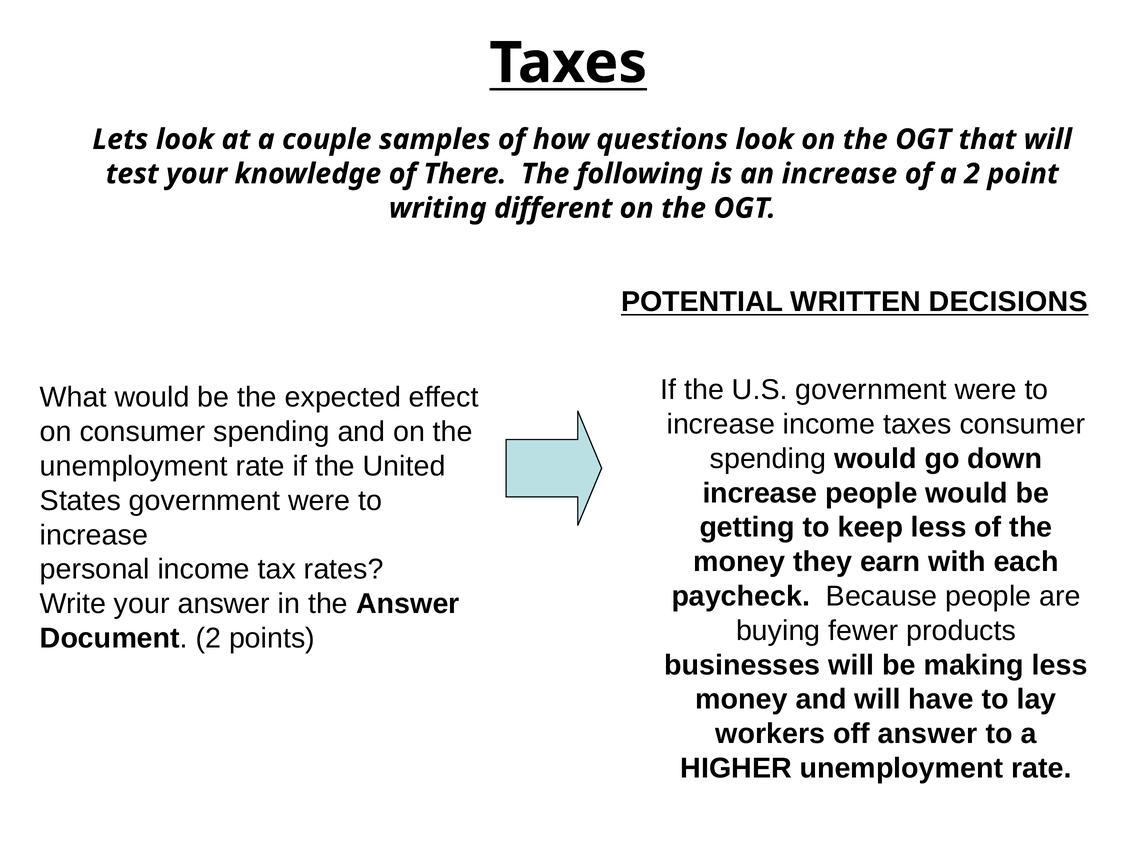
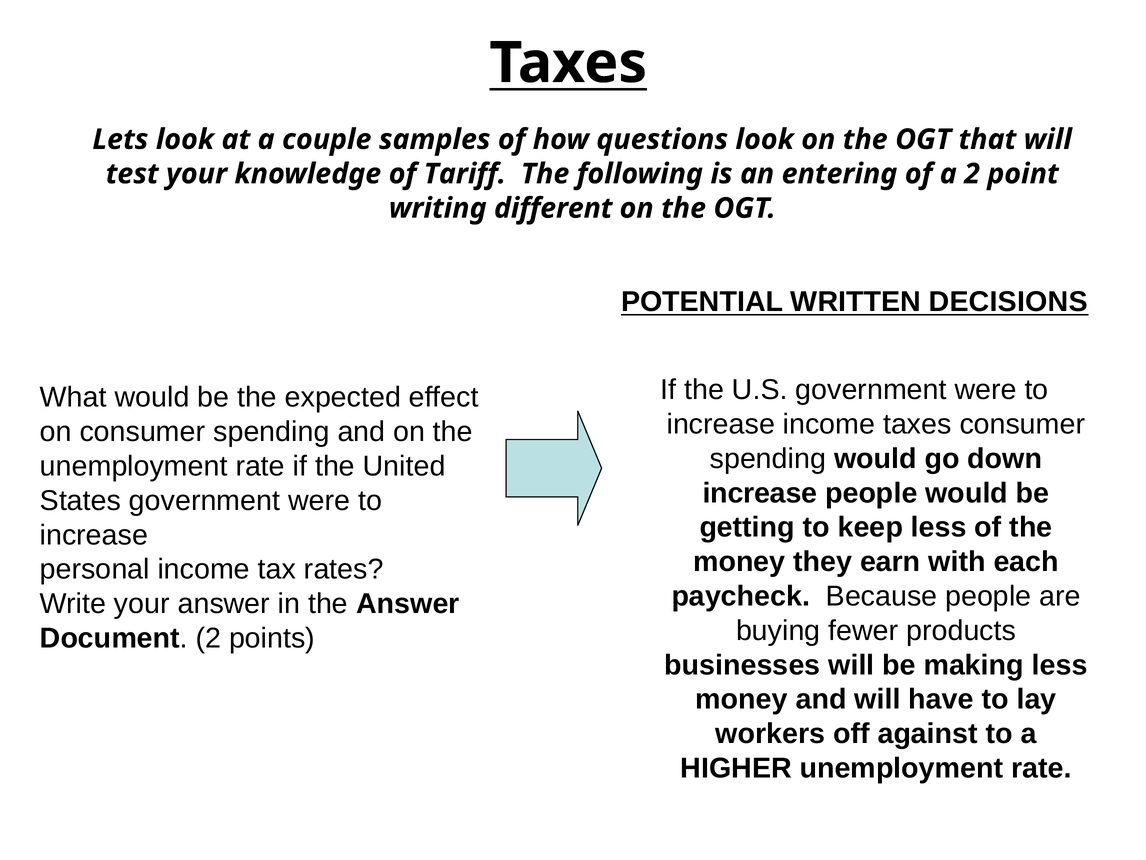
There: There -> Tariff
an increase: increase -> entering
off answer: answer -> against
